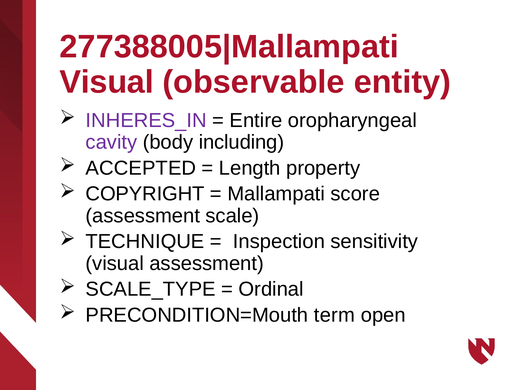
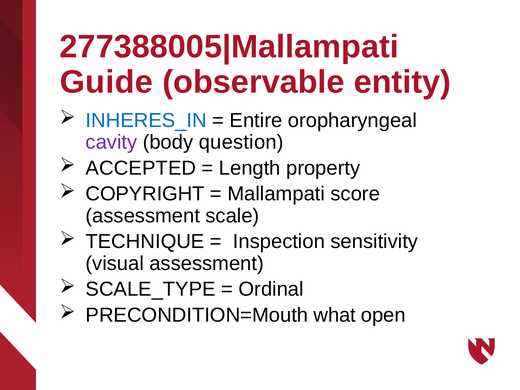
Visual at (107, 82): Visual -> Guide
INHERES_IN colour: purple -> blue
including: including -> question
term: term -> what
